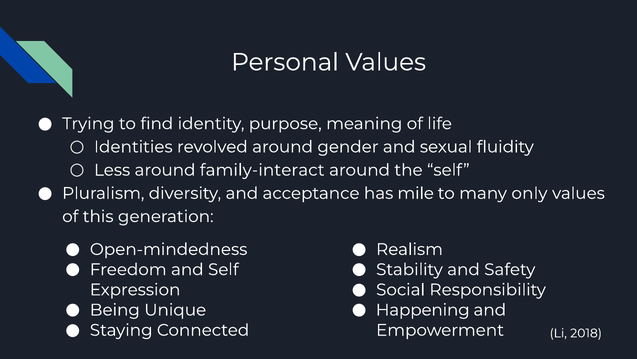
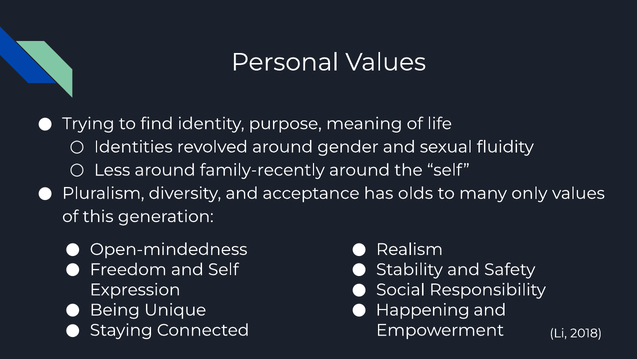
family-interact: family-interact -> family-recently
mile: mile -> olds
